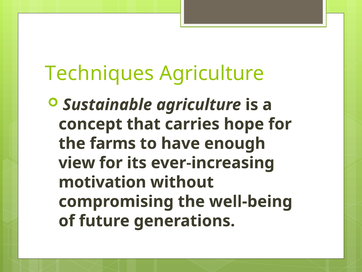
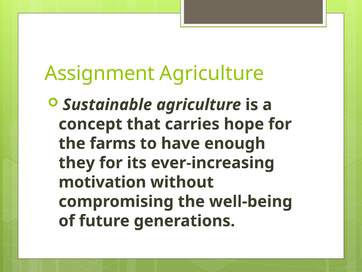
Techniques: Techniques -> Assignment
view: view -> they
